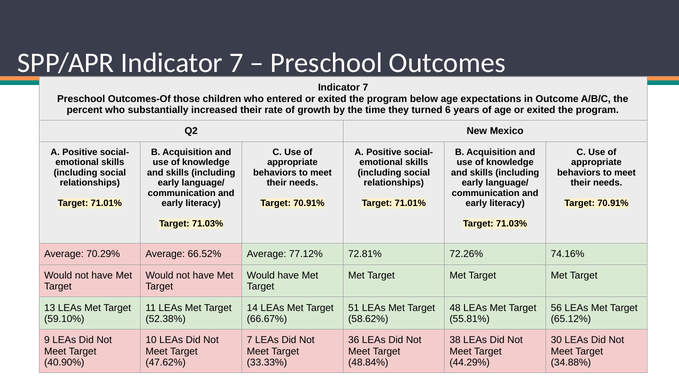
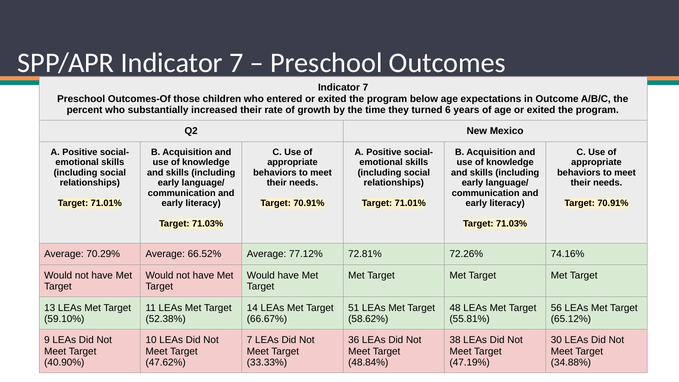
44.29%: 44.29% -> 47.19%
